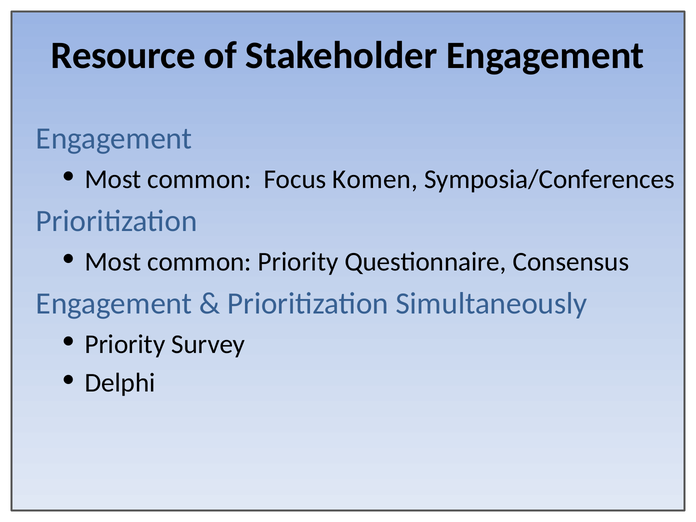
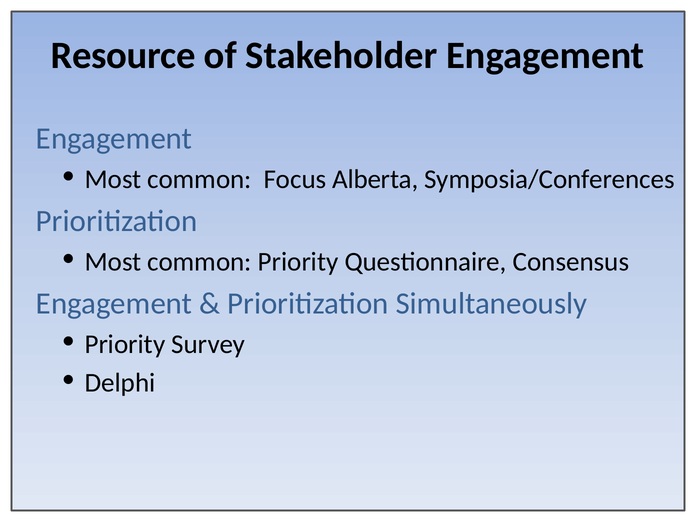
Komen: Komen -> Alberta
